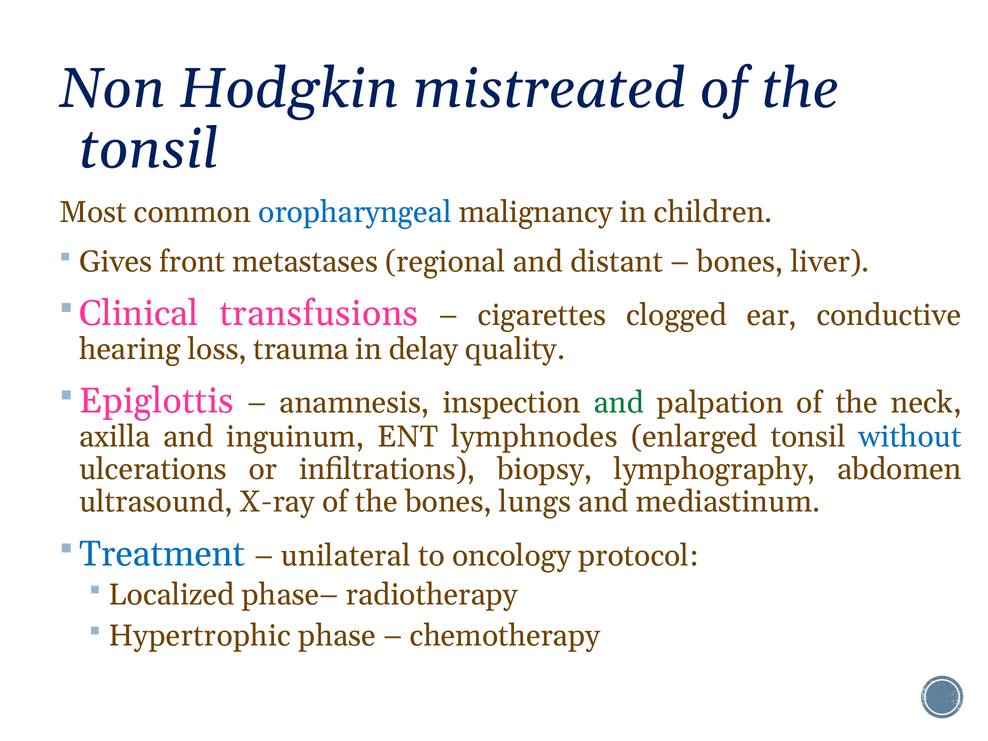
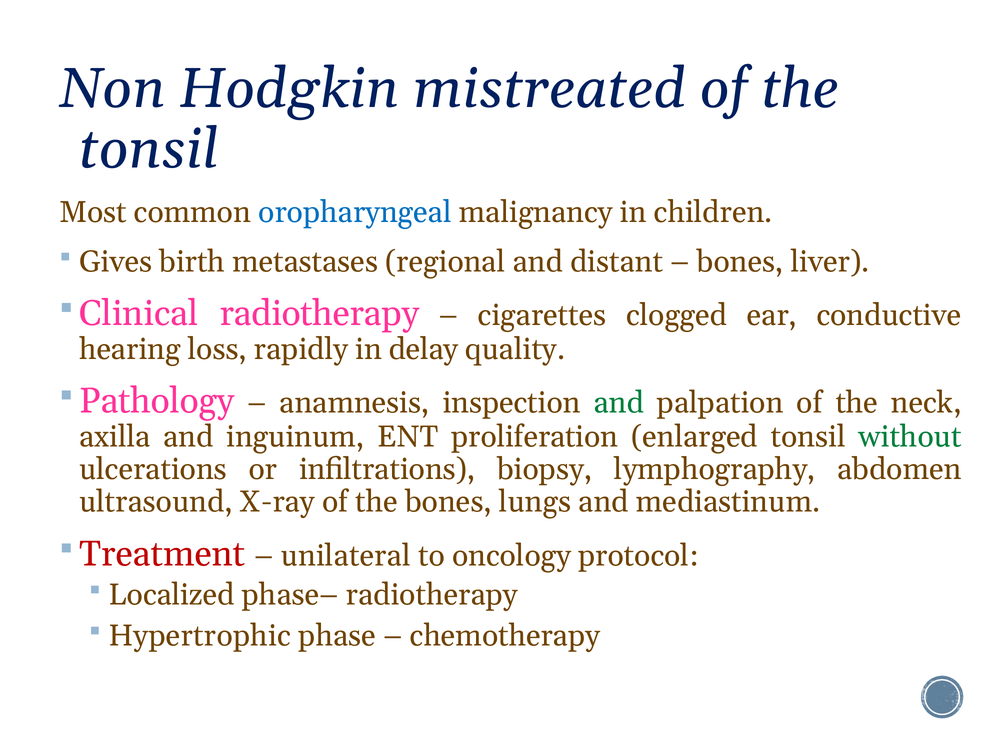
front: front -> birth
Clinical transfusions: transfusions -> radiotherapy
trauma: trauma -> rapidly
Epiglottis: Epiglottis -> Pathology
lymphnodes: lymphnodes -> proliferation
without colour: blue -> green
Treatment colour: blue -> red
